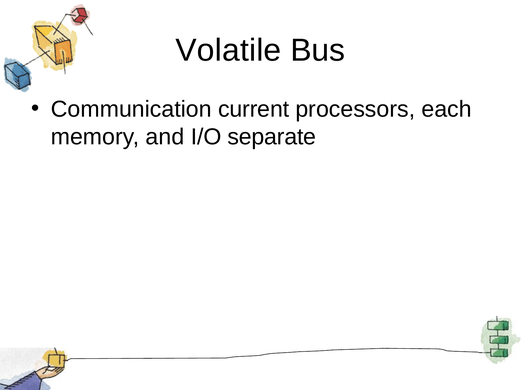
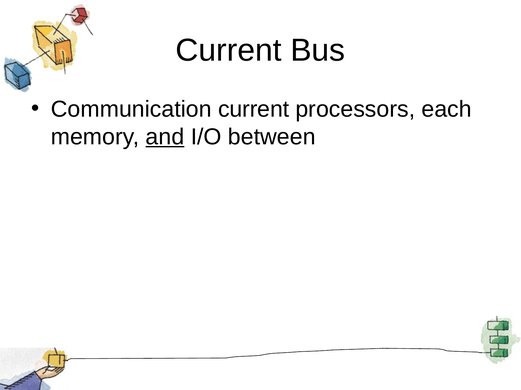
Volatile at (228, 50): Volatile -> Current
and underline: none -> present
separate: separate -> between
